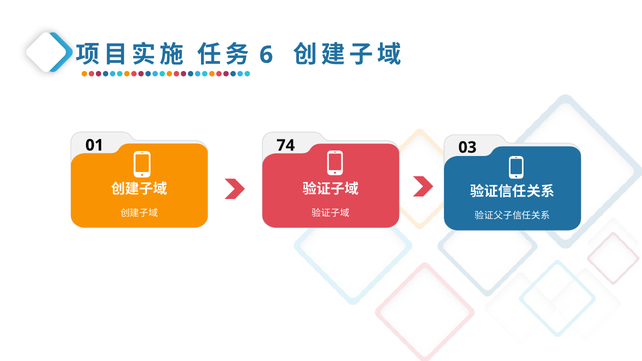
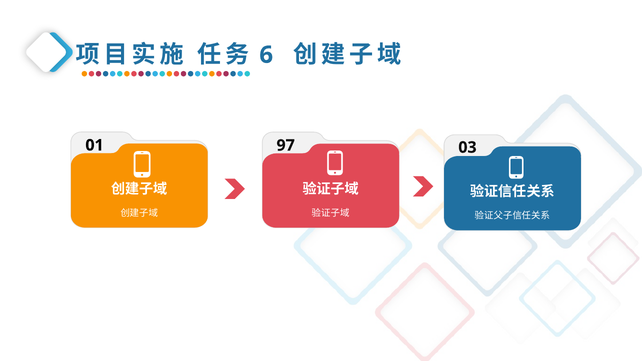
74: 74 -> 97
